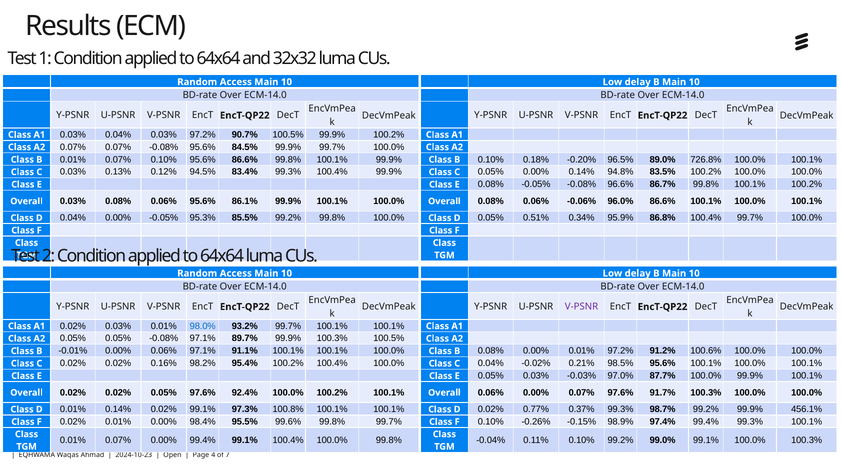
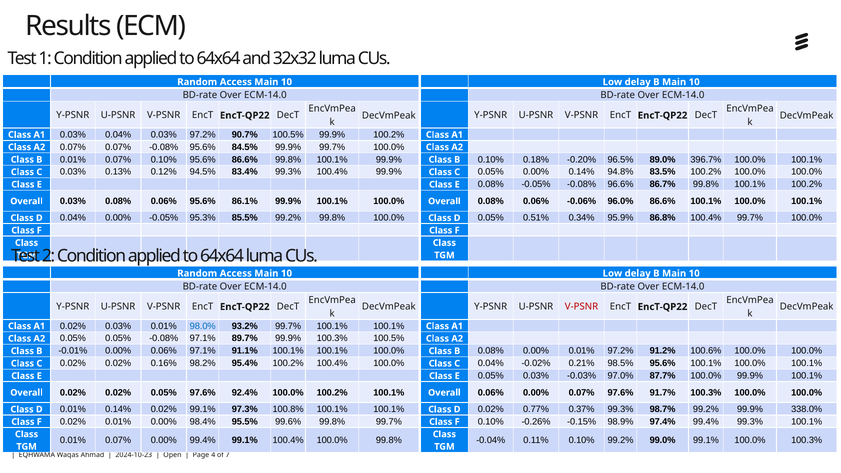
726.8%: 726.8% -> 396.7%
V-PSNR at (582, 307) colour: purple -> red
456.1%: 456.1% -> 338.0%
